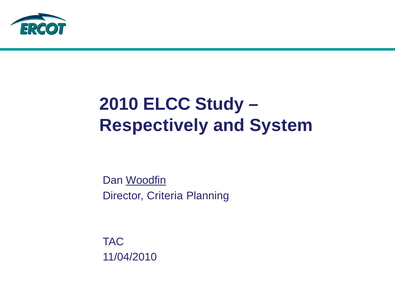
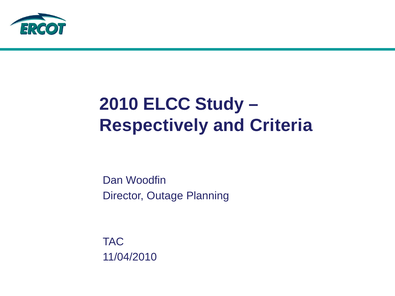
System: System -> Criteria
Woodfin underline: present -> none
Criteria: Criteria -> Outage
